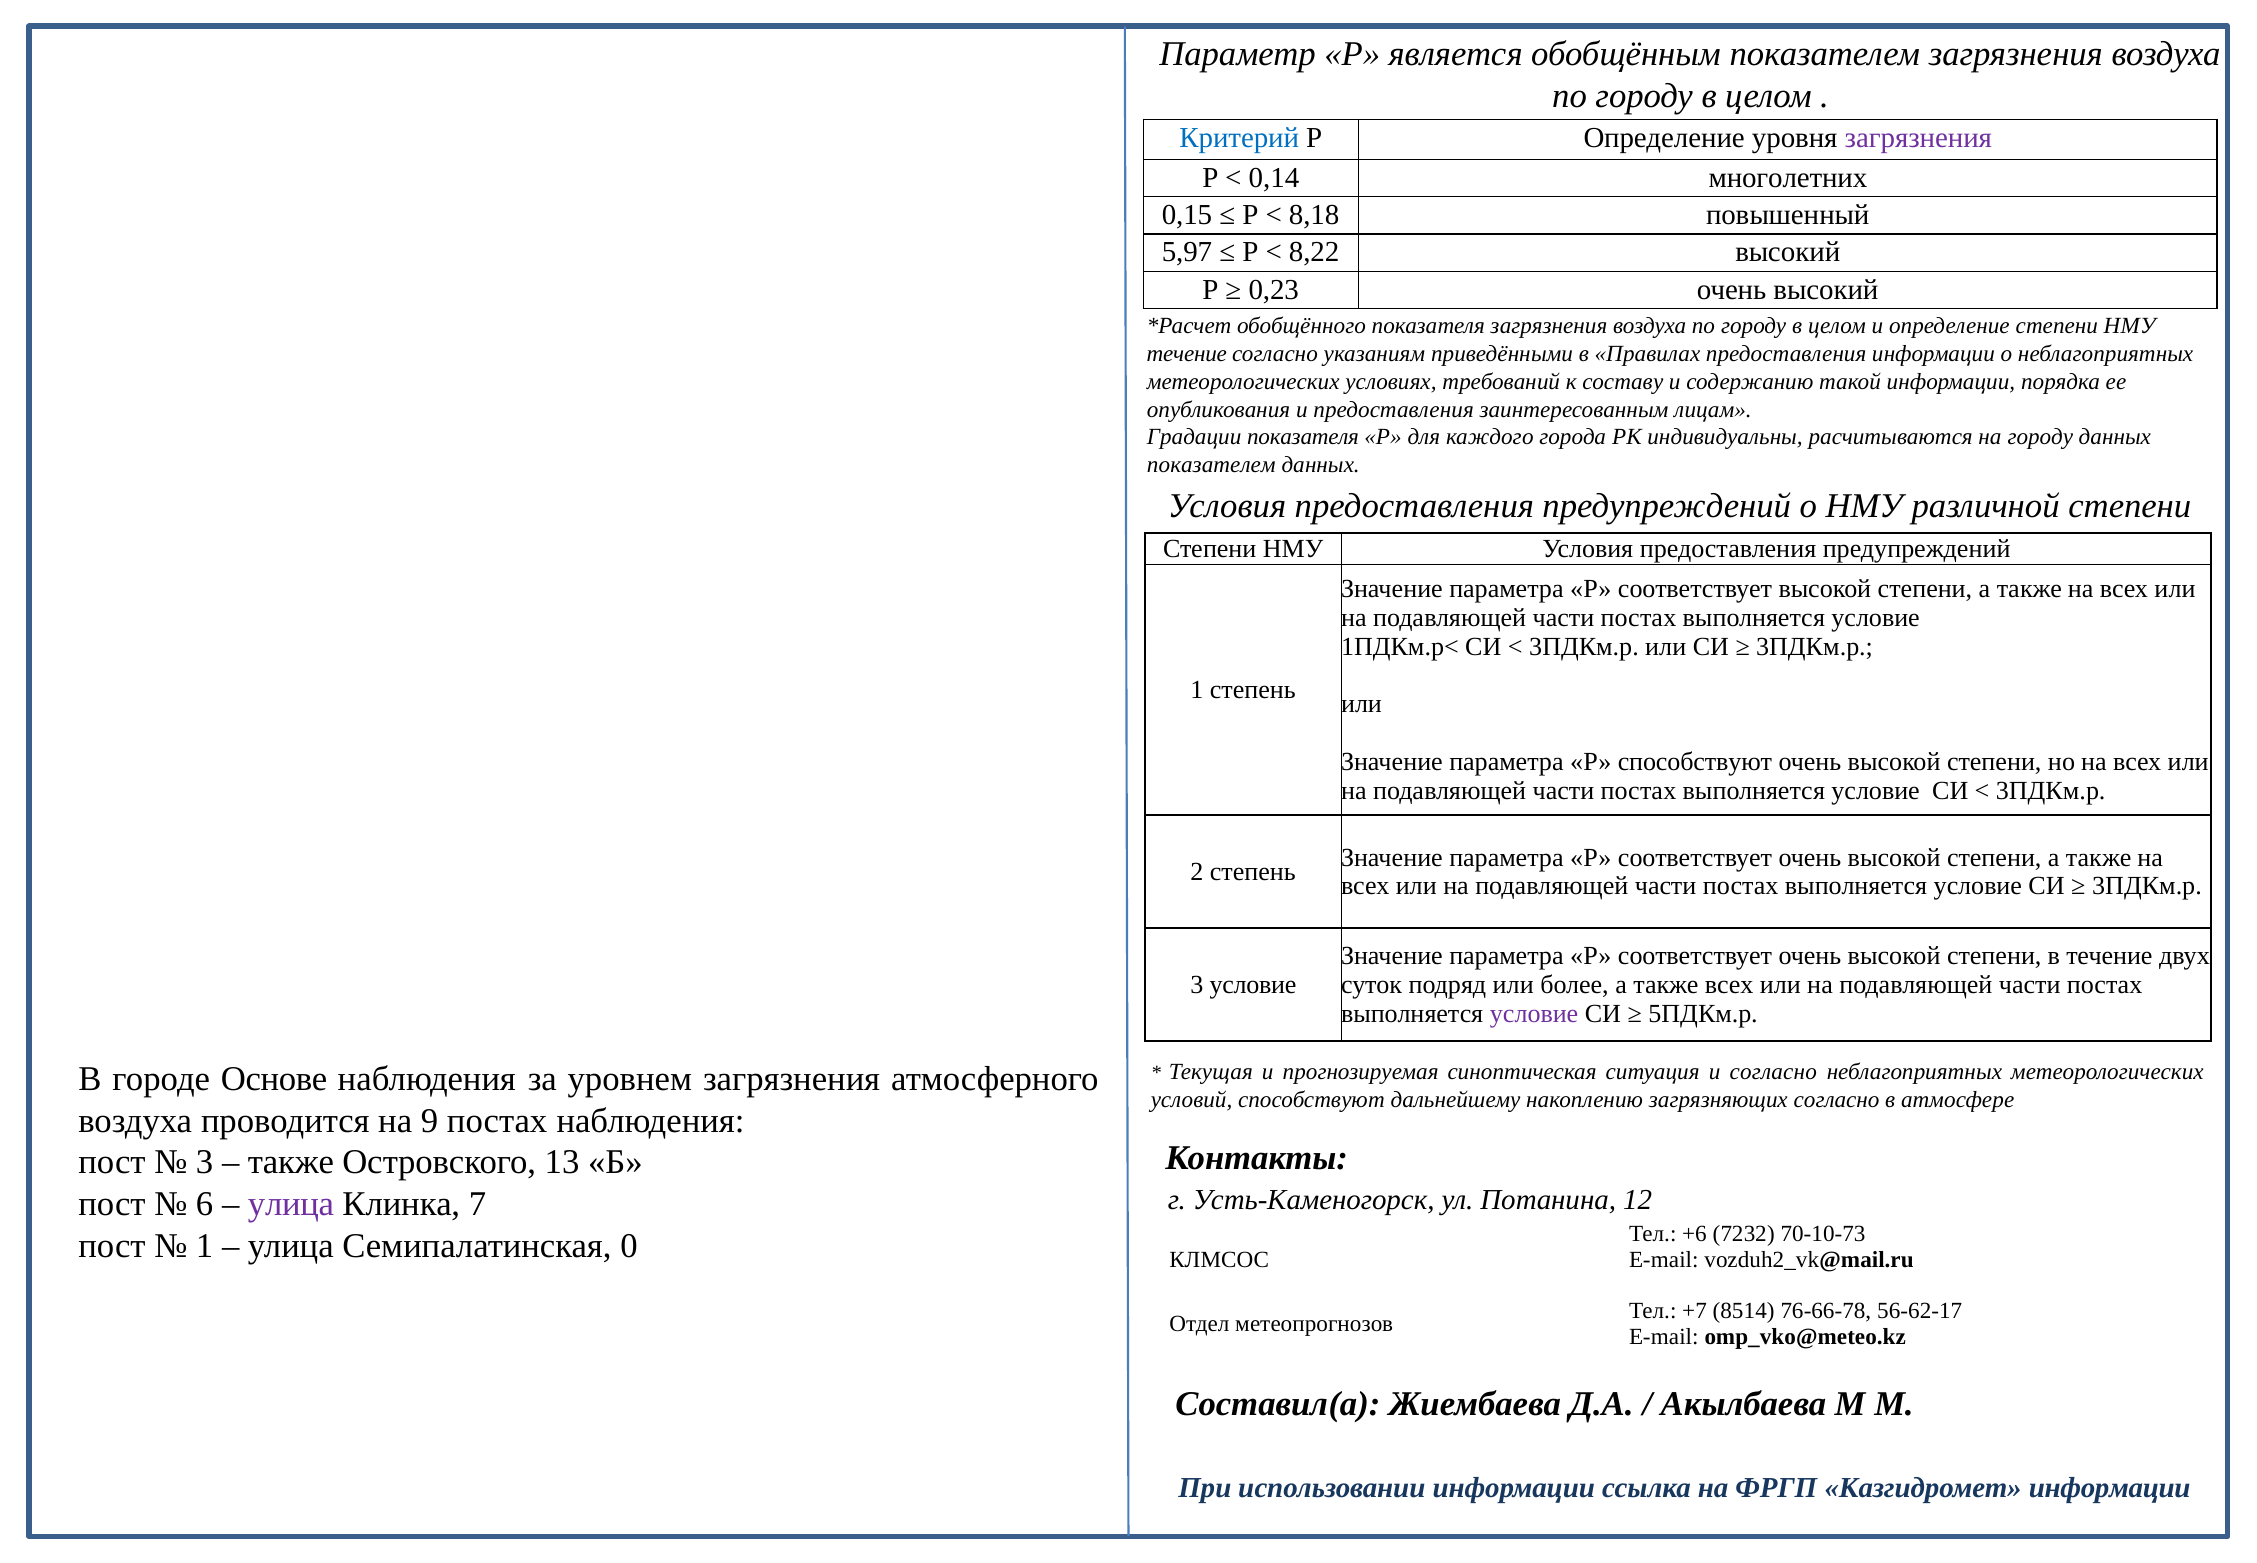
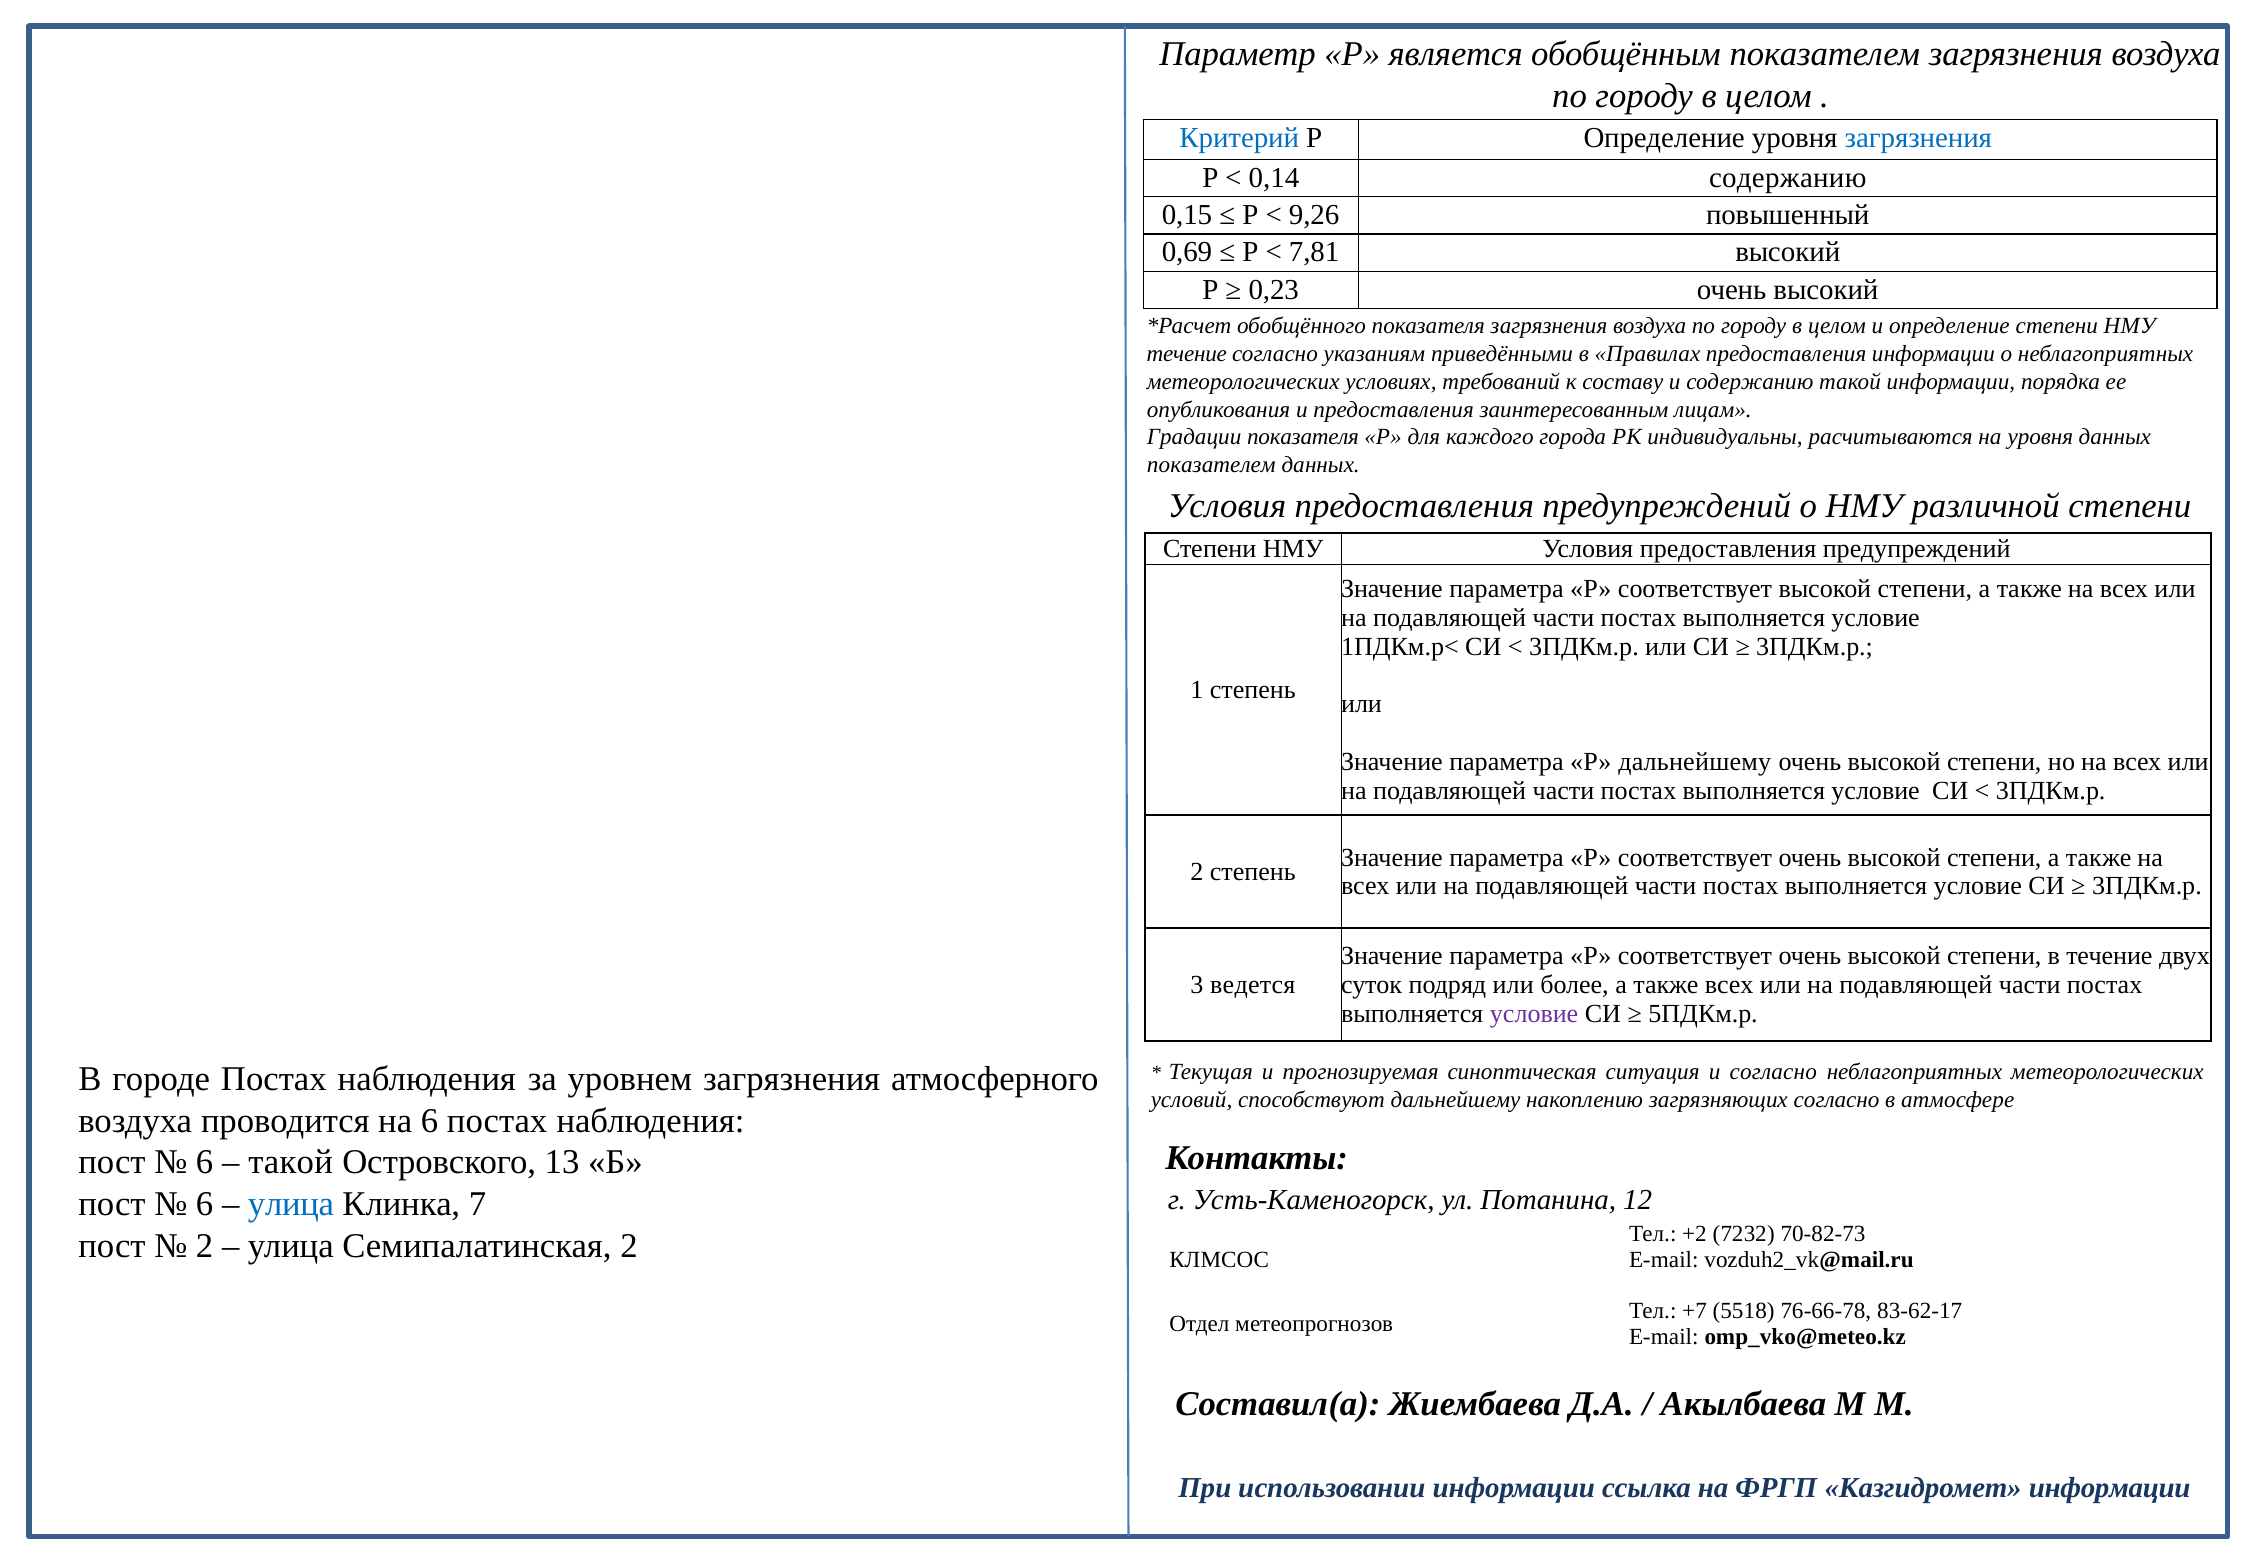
загрязнения at (1918, 138) colour: purple -> blue
0,14 многолетних: многолетних -> содержанию
8,18: 8,18 -> 9,26
5,97: 5,97 -> 0,69
8,22: 8,22 -> 7,81
на городу: городу -> уровня
Р способствуют: способствуют -> дальнейшему
3 условие: условие -> ведется
городе Основе: Основе -> Постах
на 9: 9 -> 6
3 at (205, 1162): 3 -> 6
также at (291, 1162): также -> такой
улица at (291, 1204) colour: purple -> blue
+6: +6 -> +2
70-10-73: 70-10-73 -> 70-82-73
1 at (205, 1245): 1 -> 2
Семипалатинская 0: 0 -> 2
8514: 8514 -> 5518
56-62-17: 56-62-17 -> 83-62-17
